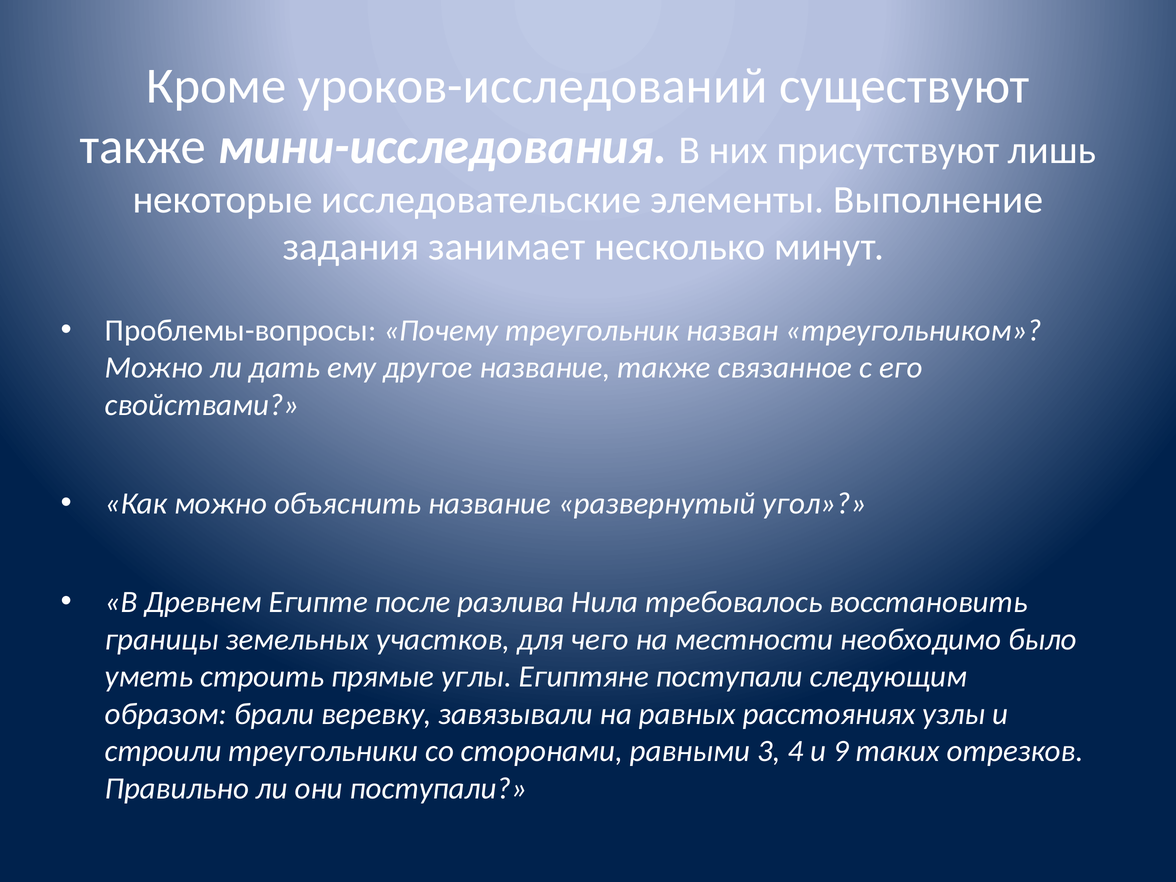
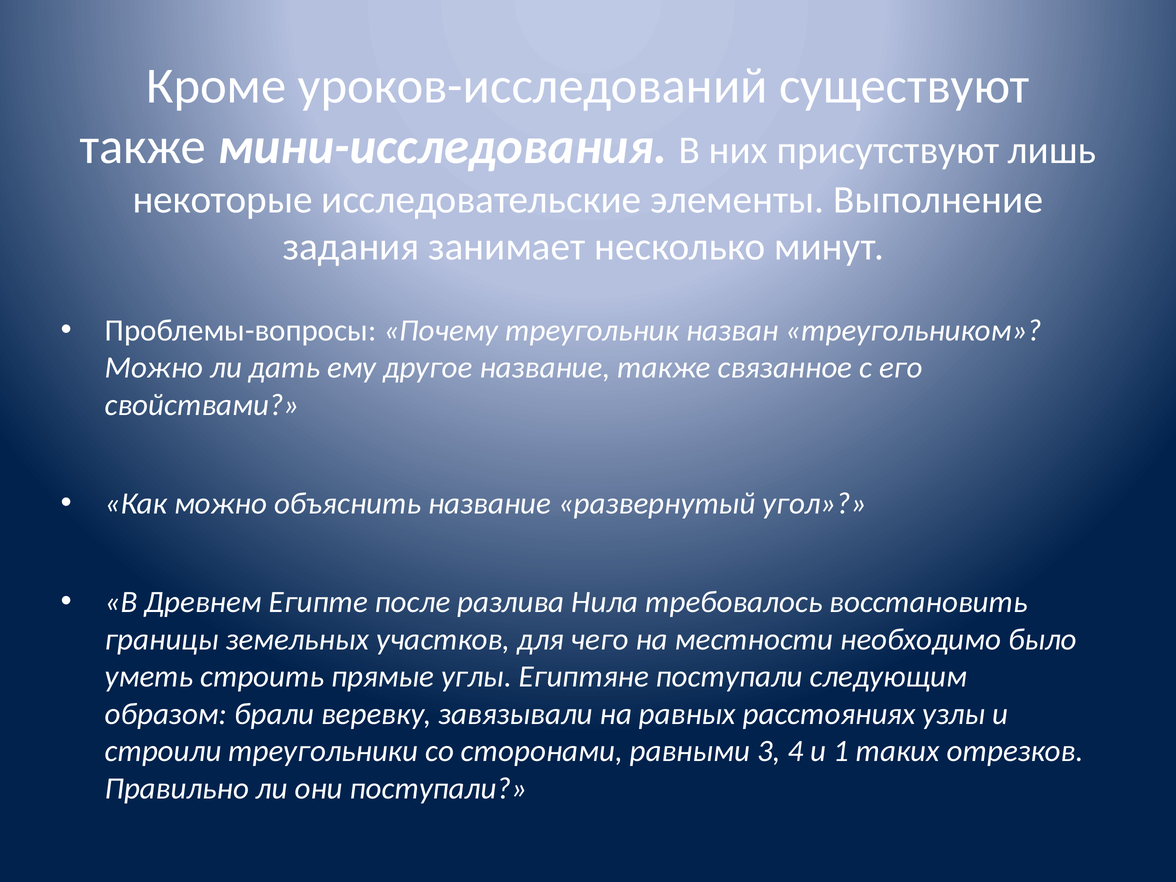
9: 9 -> 1
